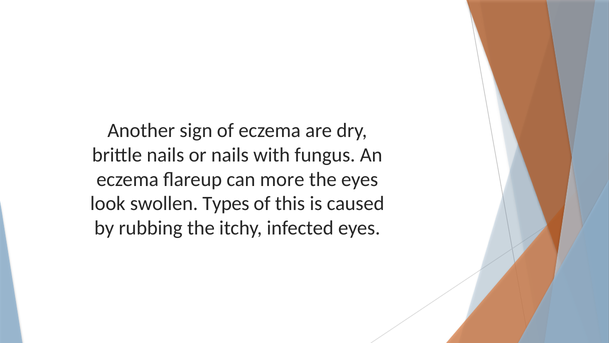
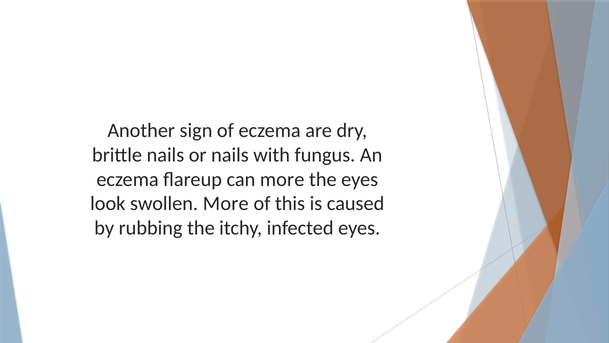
swollen Types: Types -> More
